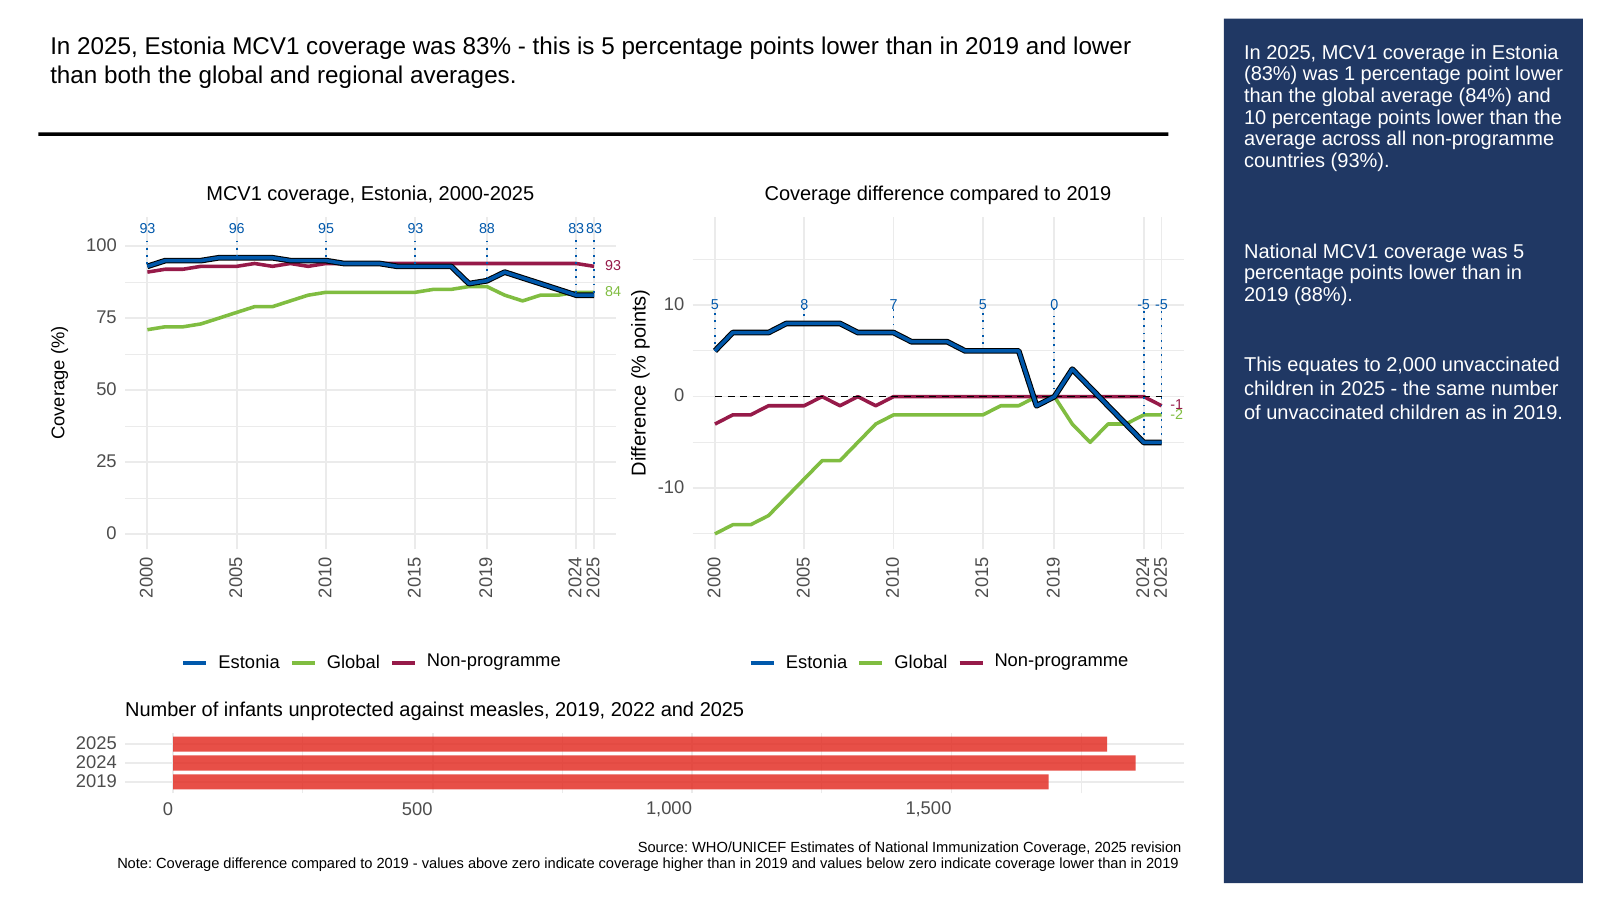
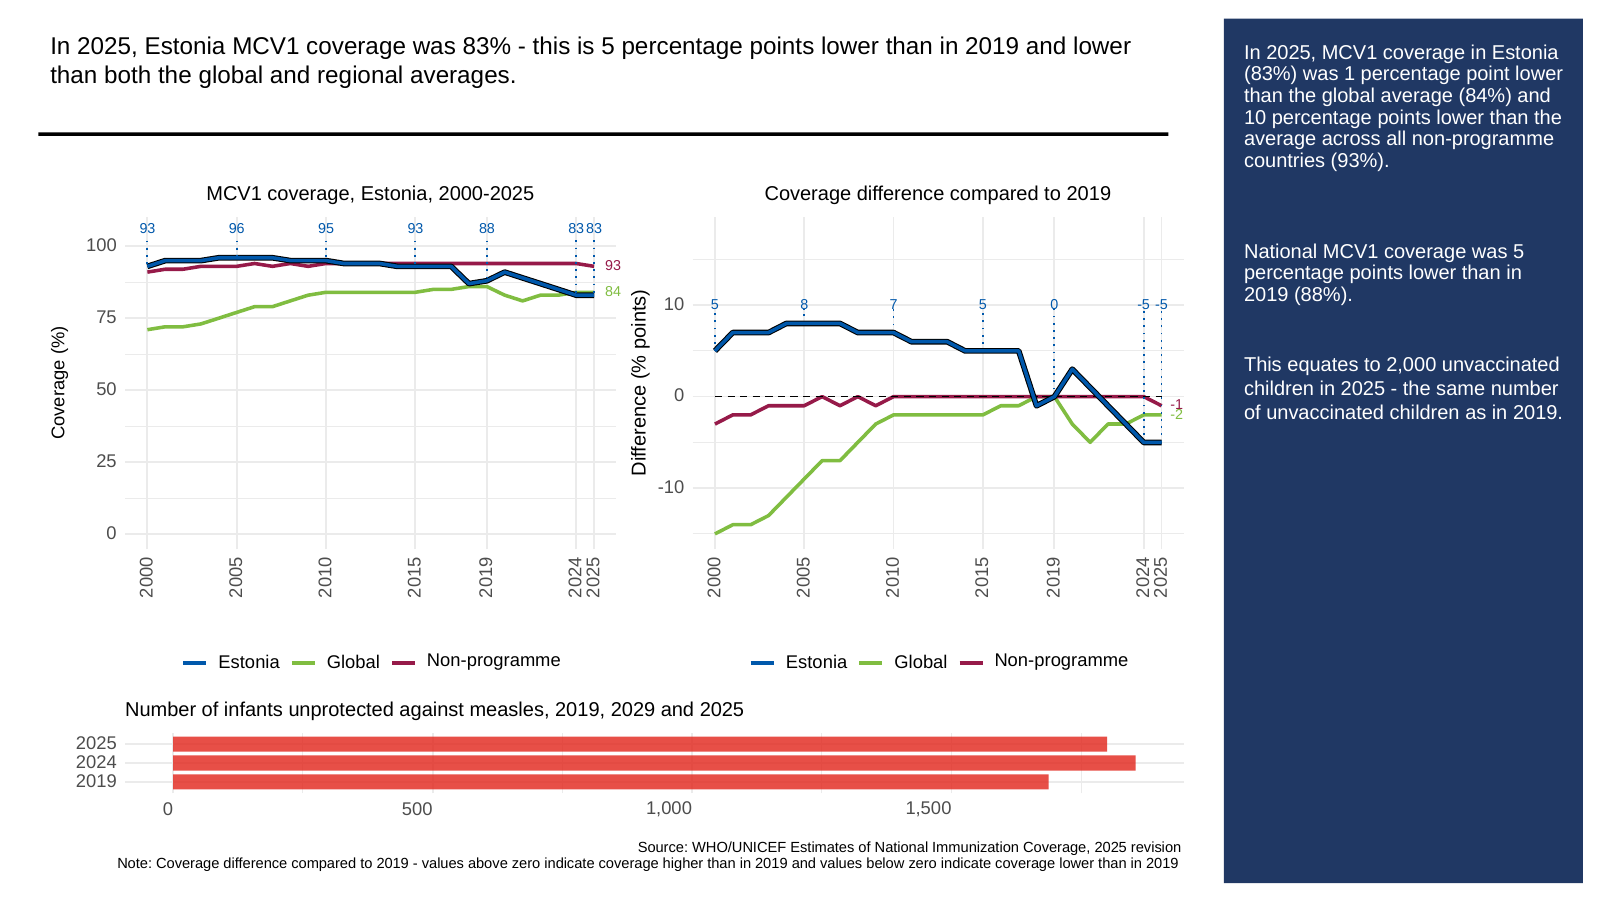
2022: 2022 -> 2029
